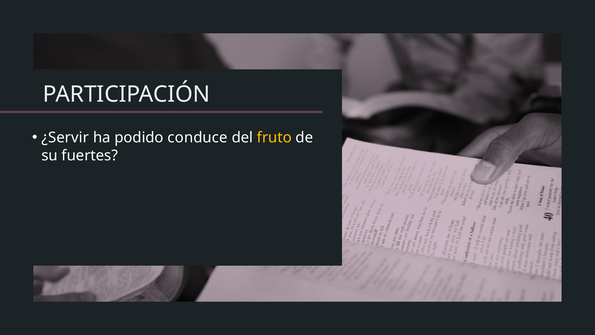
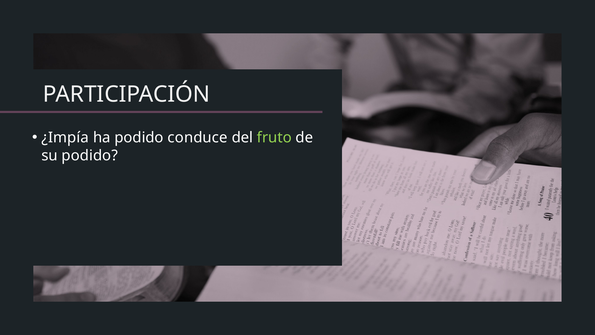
¿Servir: ¿Servir -> ¿Impía
fruto colour: yellow -> light green
su fuertes: fuertes -> podido
